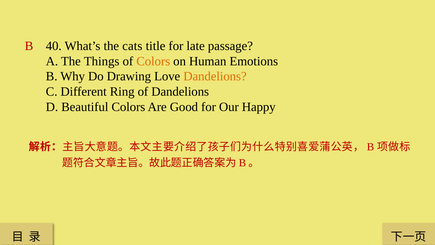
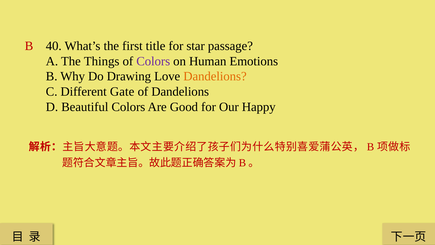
cats: cats -> first
late: late -> star
Colors at (153, 61) colour: orange -> purple
Ring: Ring -> Gate
